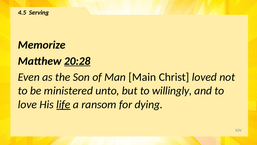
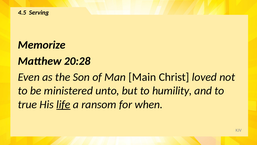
20:28 underline: present -> none
willingly: willingly -> humility
love: love -> true
dying: dying -> when
